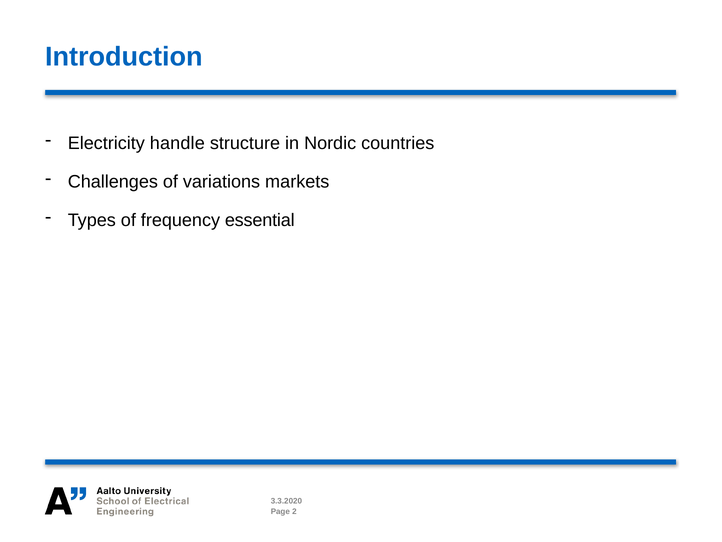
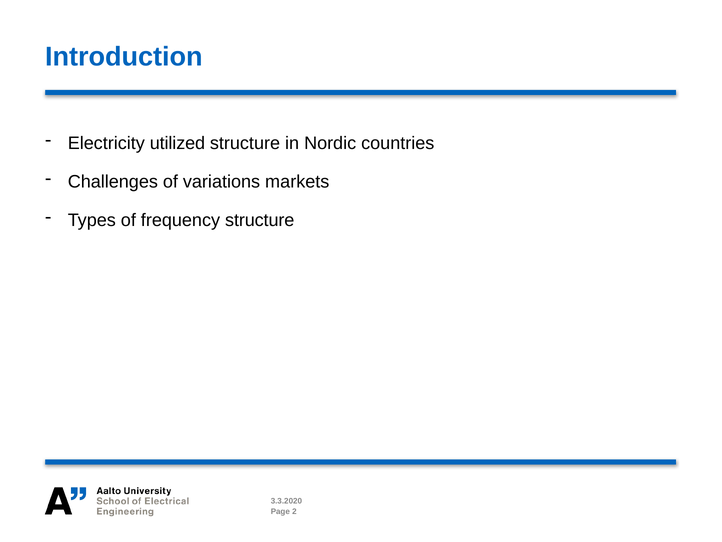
handle: handle -> utilized
frequency essential: essential -> structure
